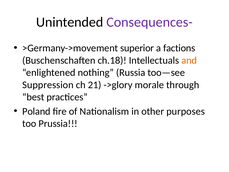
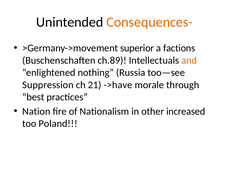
Consequences- colour: purple -> orange
ch.18: ch.18 -> ch.89
->glory: ->glory -> ->have
Poland: Poland -> Nation
purposes: purposes -> increased
Prussia: Prussia -> Poland
